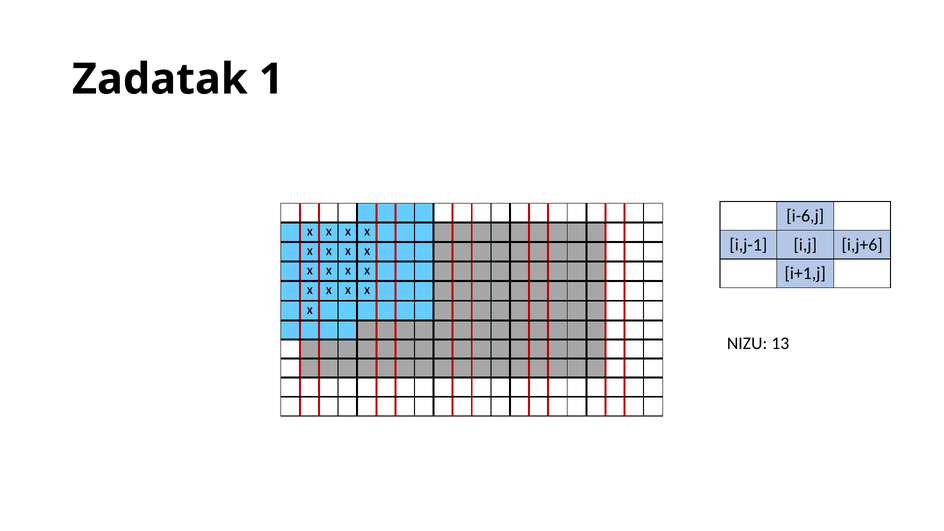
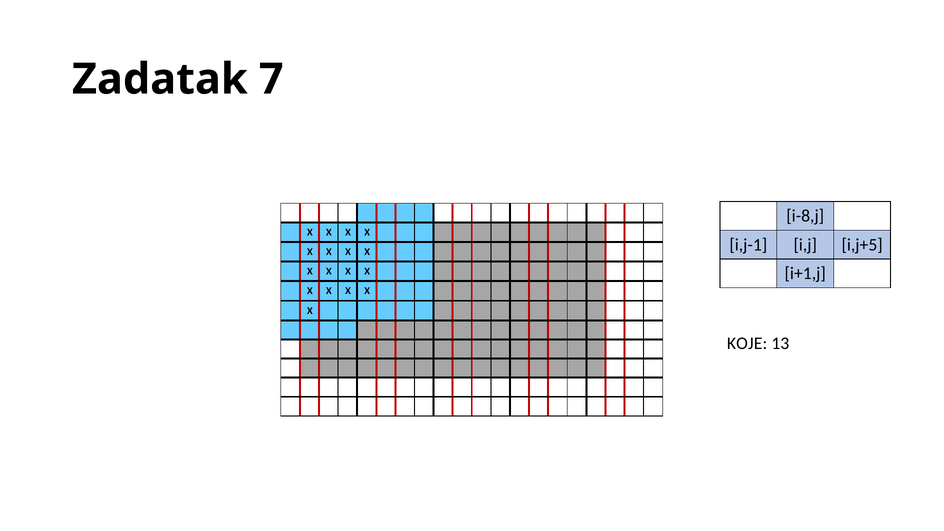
1: 1 -> 7
i-6,j: i-6,j -> i-8,j
i,j+6: i,j+6 -> i,j+5
NIZU: NIZU -> KOJE
